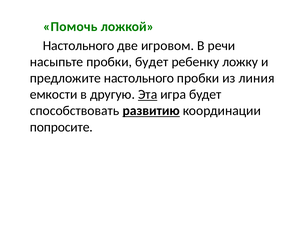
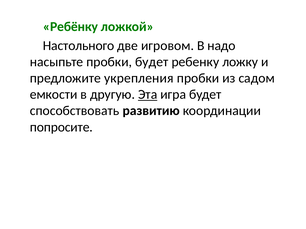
Помочь: Помочь -> Ребёнку
речи: речи -> надо
предложите настольного: настольного -> укрепления
линия: линия -> садом
развитию underline: present -> none
